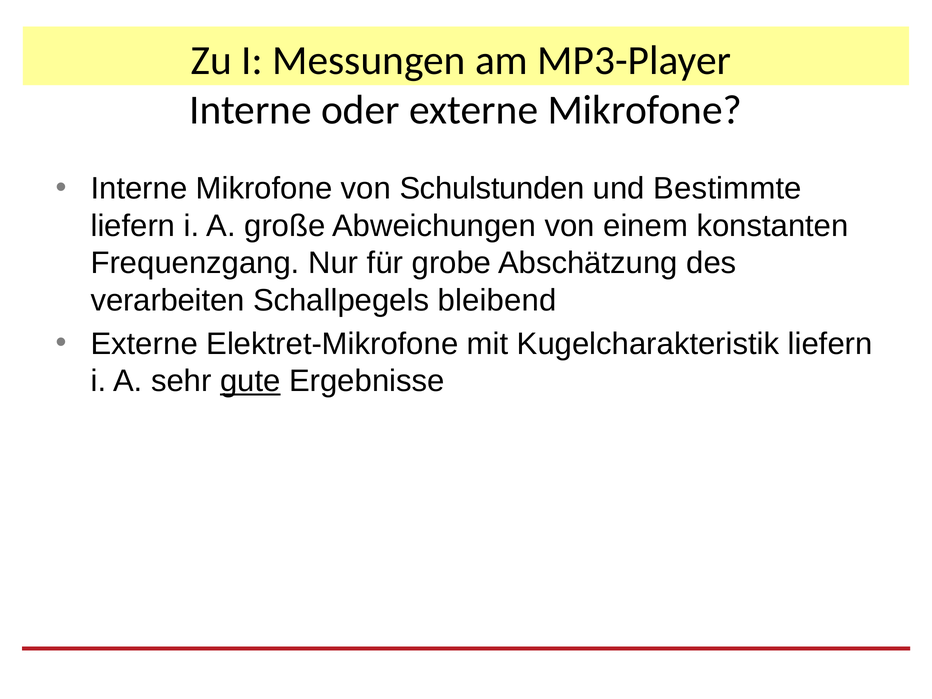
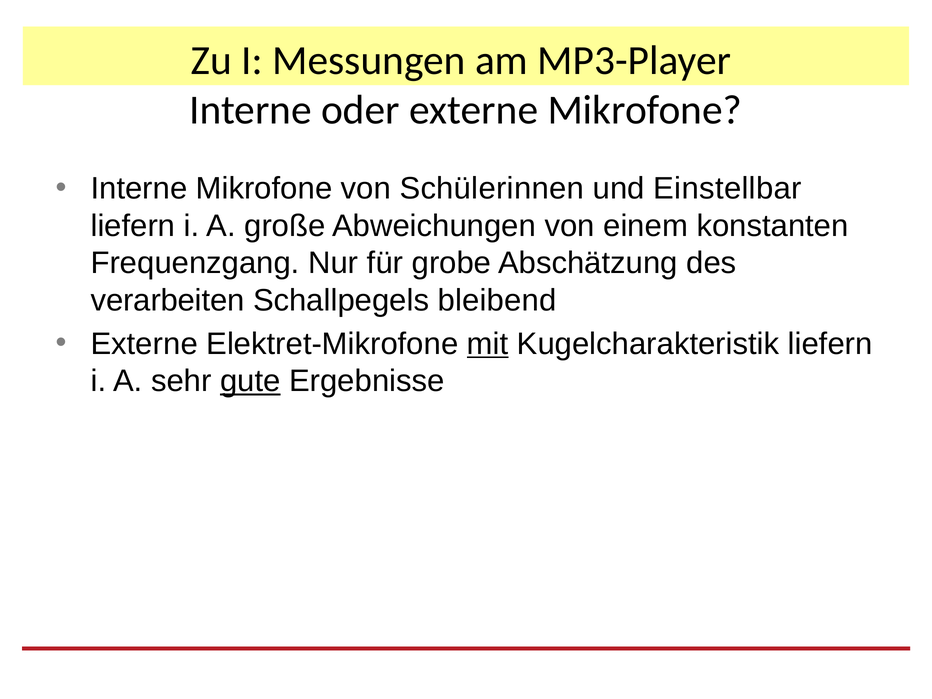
Schulstunden: Schulstunden -> Schülerinnen
Bestimmte: Bestimmte -> Einstellbar
mit underline: none -> present
